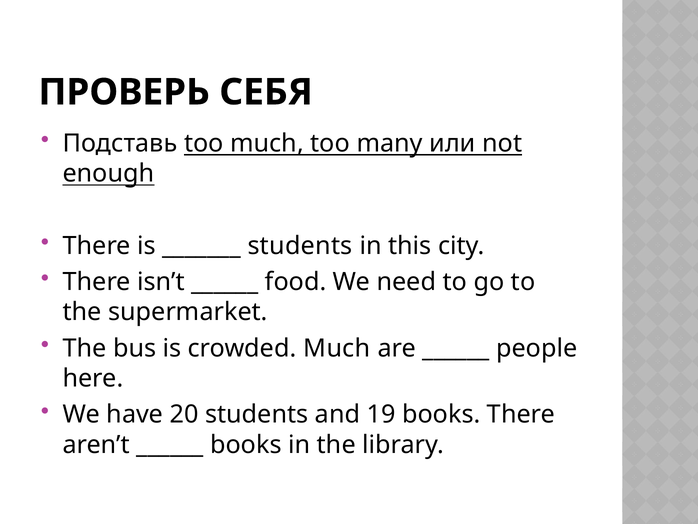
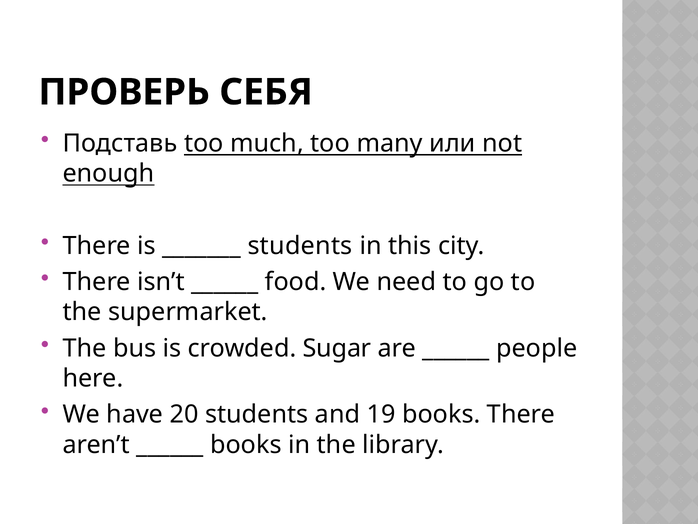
crowded Much: Much -> Sugar
